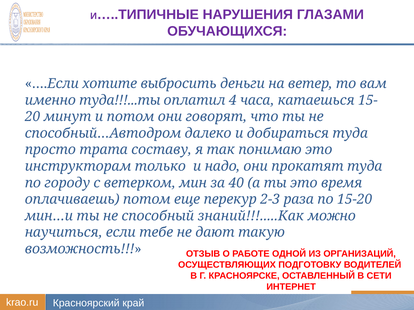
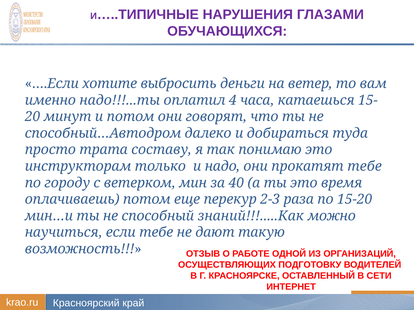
туда!!!...ты: туда!!!...ты -> надо!!!...ты
прокатят туда: туда -> тебе
